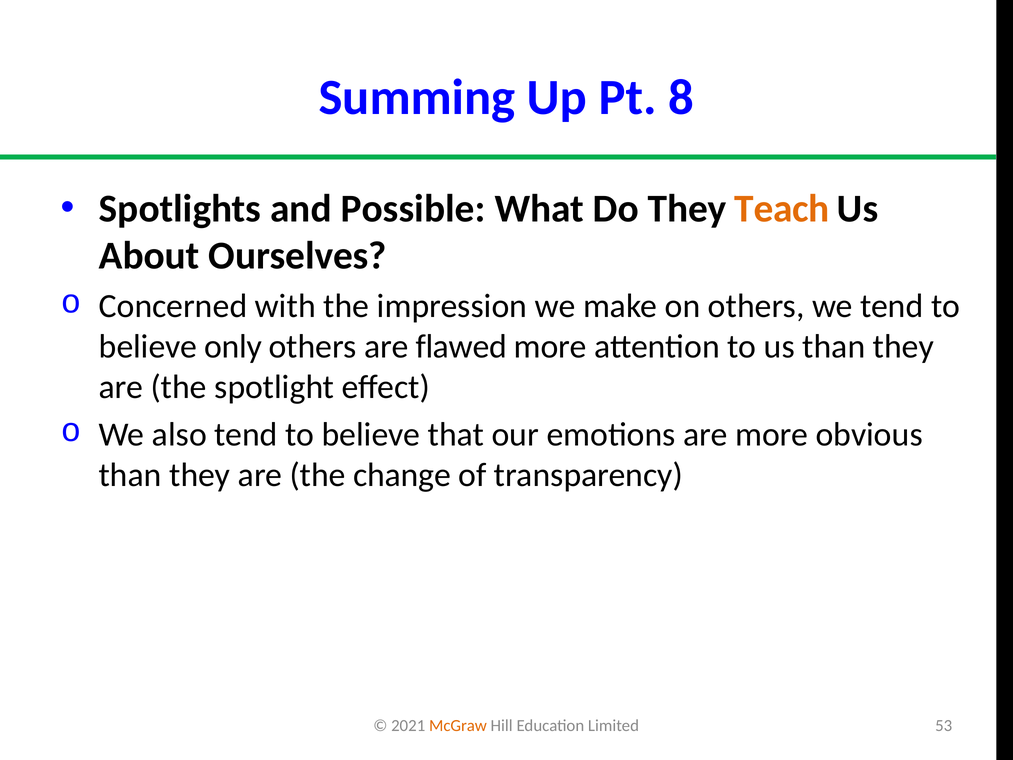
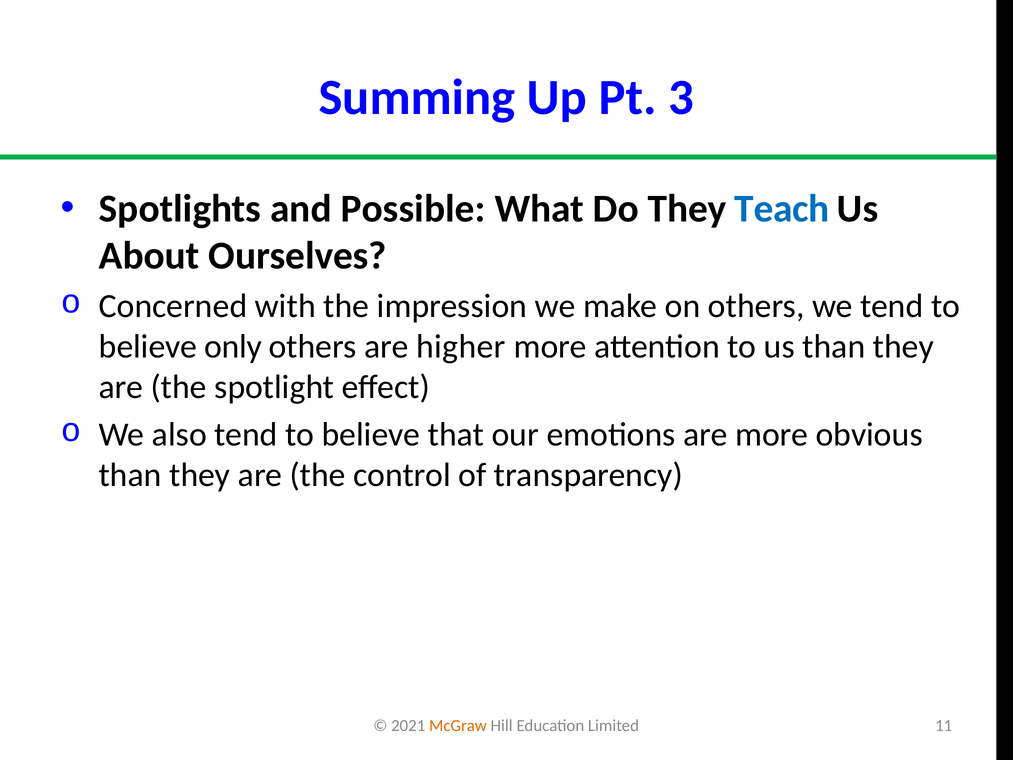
8: 8 -> 3
Teach colour: orange -> blue
flawed: flawed -> higher
change: change -> control
53: 53 -> 11
